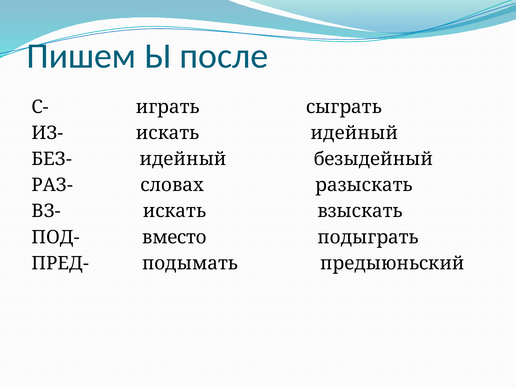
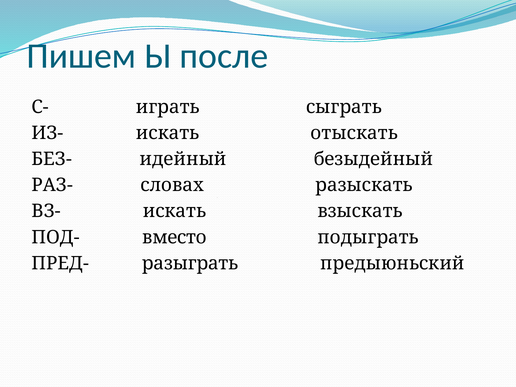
искать идейный: идейный -> отыскать
подымать: подымать -> разыграть
